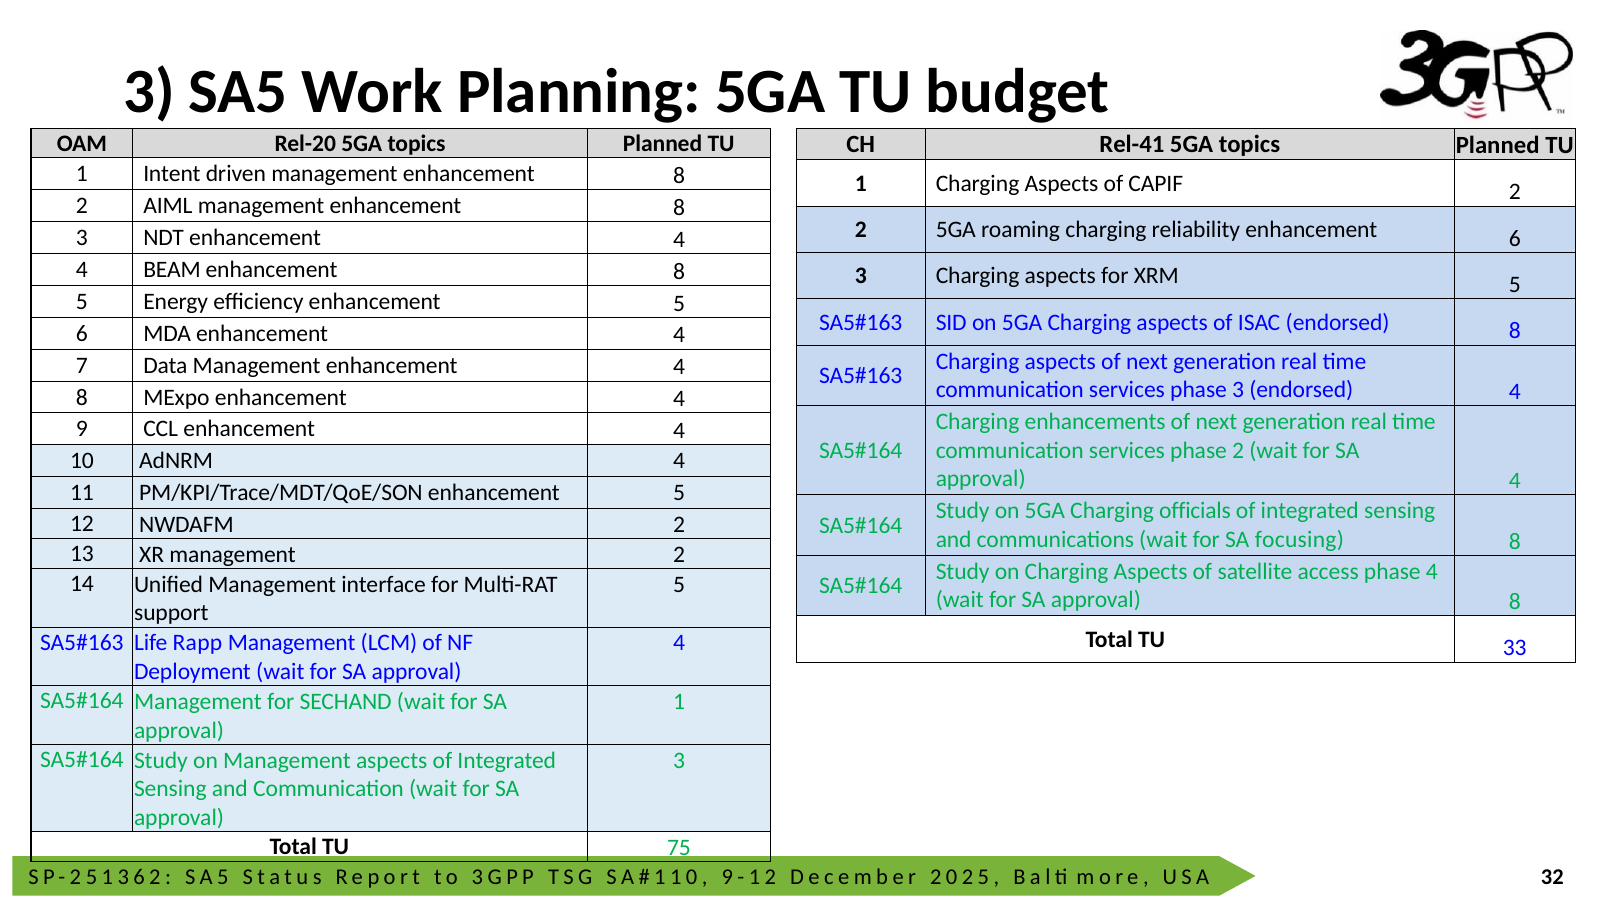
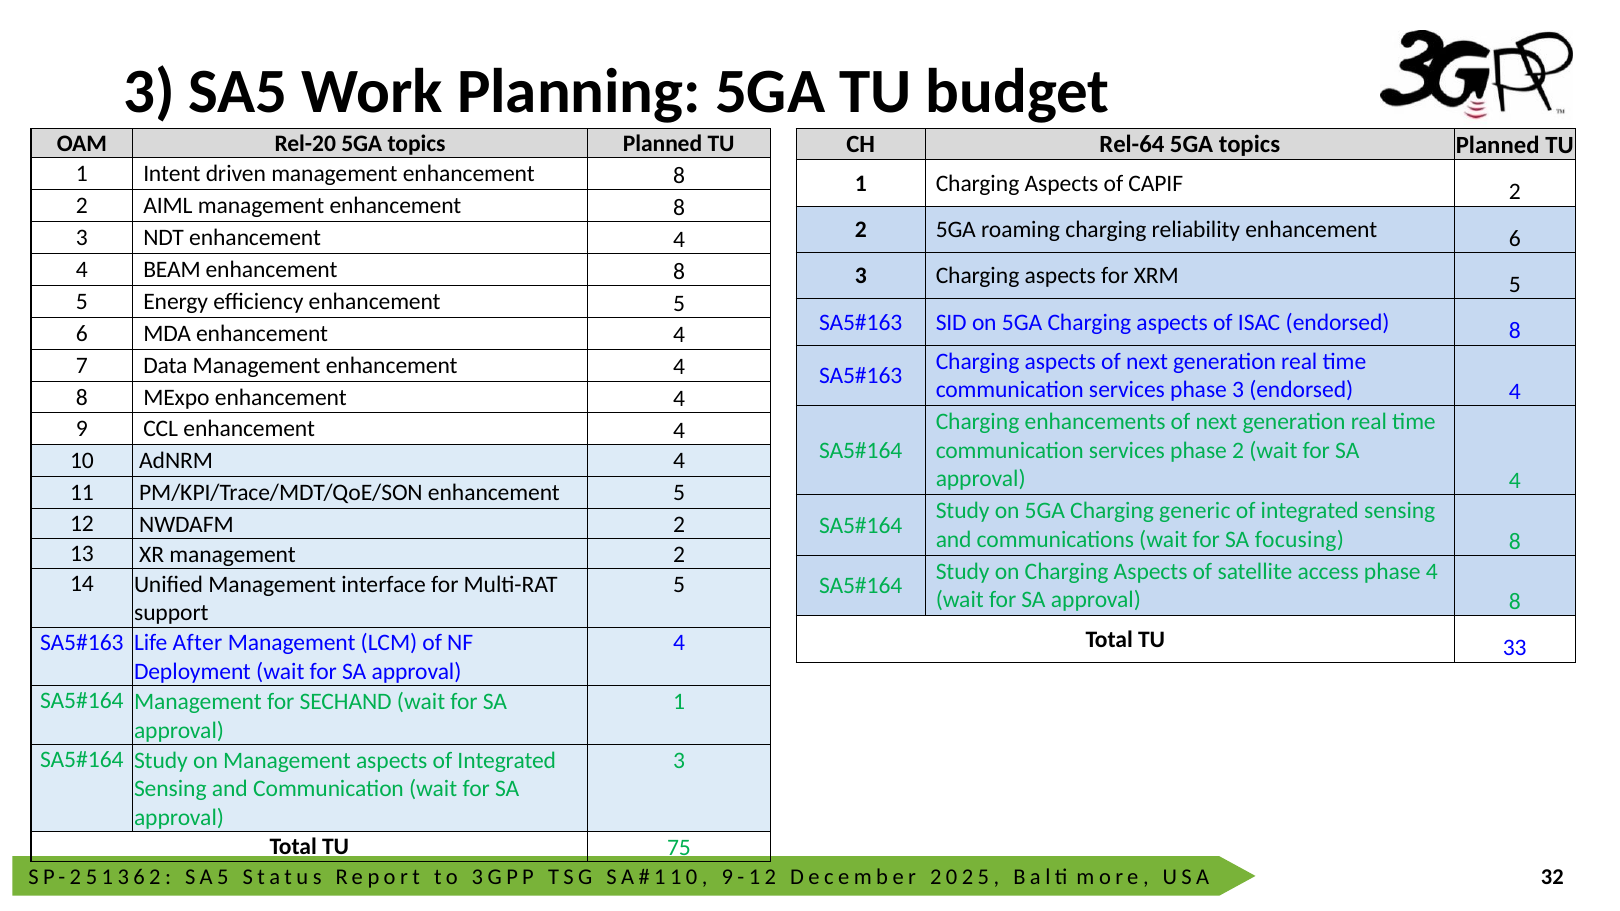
Rel-41: Rel-41 -> Rel-64
officials: officials -> generic
Rapp: Rapp -> After
